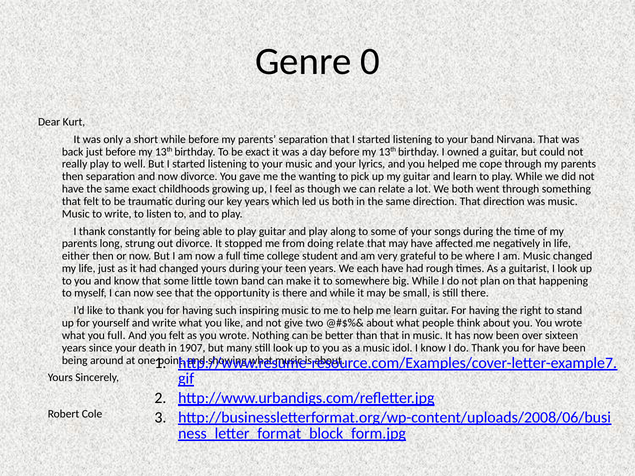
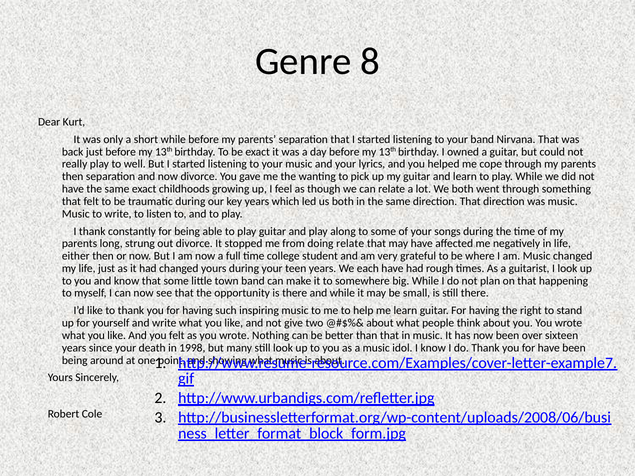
0: 0 -> 8
full at (116, 336): full -> like
1907: 1907 -> 1998
